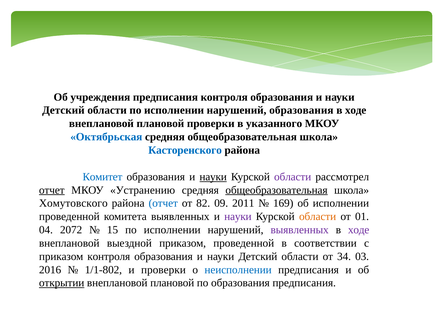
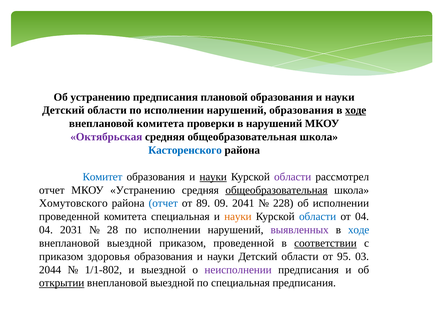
Об учреждения: учреждения -> устранению
предписания контроля: контроля -> плановой
ходе at (356, 110) underline: none -> present
плановой at (160, 124): плановой -> комитета
в указанного: указанного -> нарушений
Октябрьская colour: blue -> purple
отчет at (52, 190) underline: present -> none
82: 82 -> 89
2011: 2011 -> 2041
169: 169 -> 228
комитета выявленных: выявленных -> специальная
науки at (238, 217) colour: purple -> orange
области at (318, 217) colour: orange -> blue
от 01: 01 -> 04
2072: 2072 -> 2031
15: 15 -> 28
ходе at (359, 230) colour: purple -> blue
соответствии underline: none -> present
приказом контроля: контроля -> здоровья
34: 34 -> 95
2016: 2016 -> 2044
и проверки: проверки -> выездной
неисполнении colour: blue -> purple
плановой at (172, 283): плановой -> выездной
по образования: образования -> специальная
